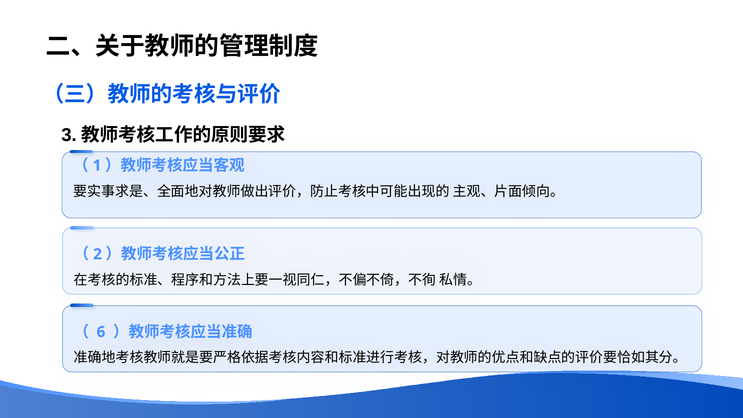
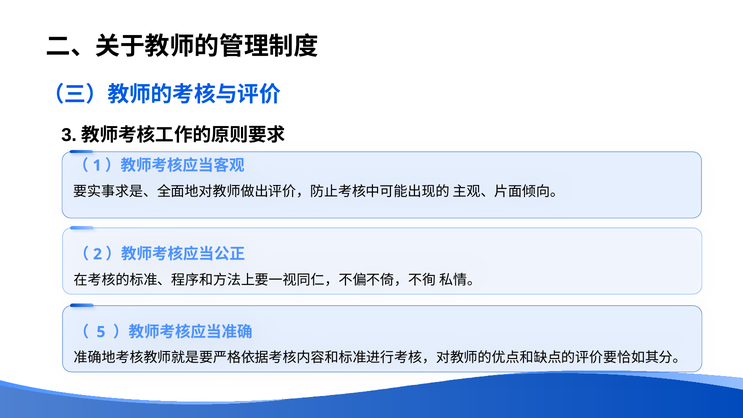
6: 6 -> 5
